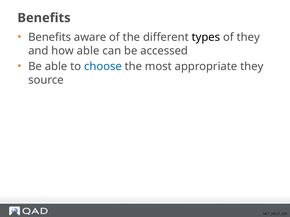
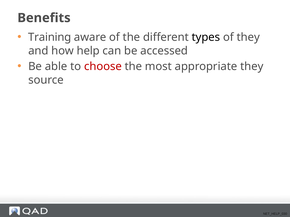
Benefits at (50, 37): Benefits -> Training
how able: able -> help
choose colour: blue -> red
